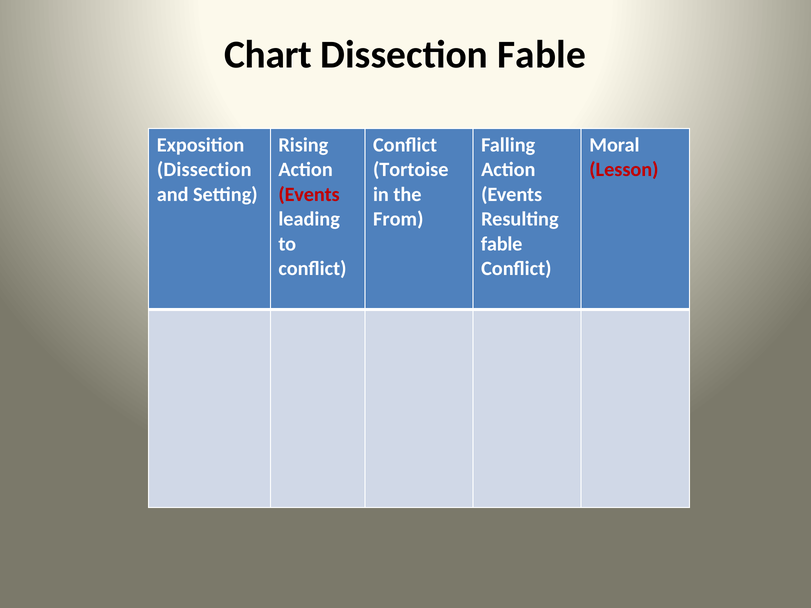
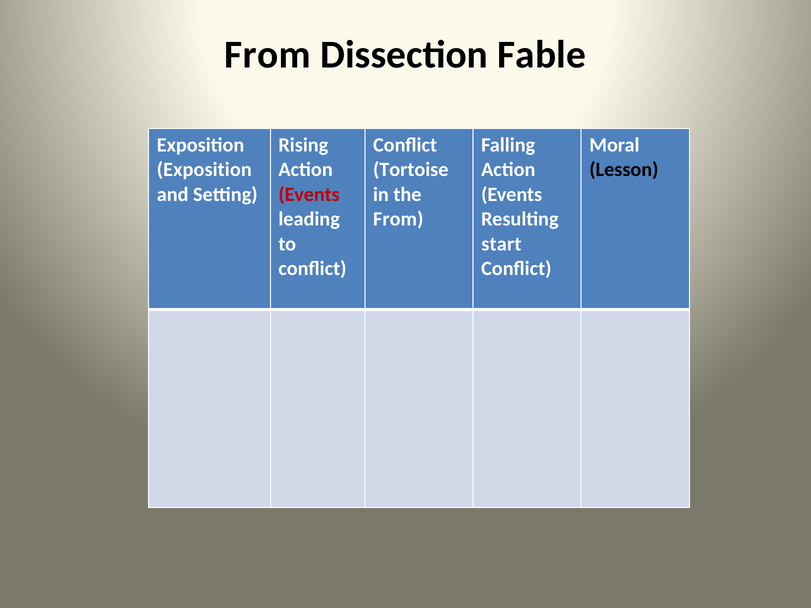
Chart at (268, 55): Chart -> From
Dissection at (204, 170): Dissection -> Exposition
Lesson colour: red -> black
fable at (502, 244): fable -> start
